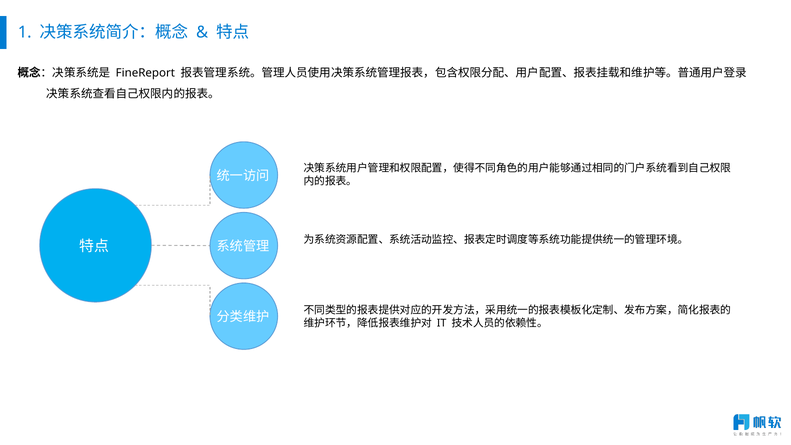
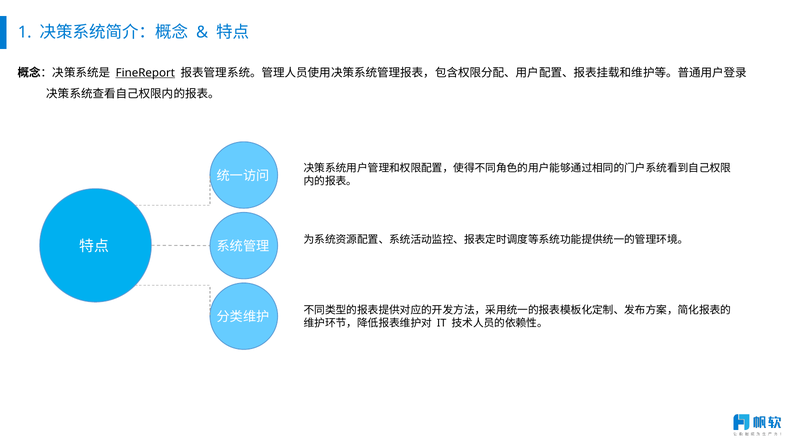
FineReport underline: none -> present
